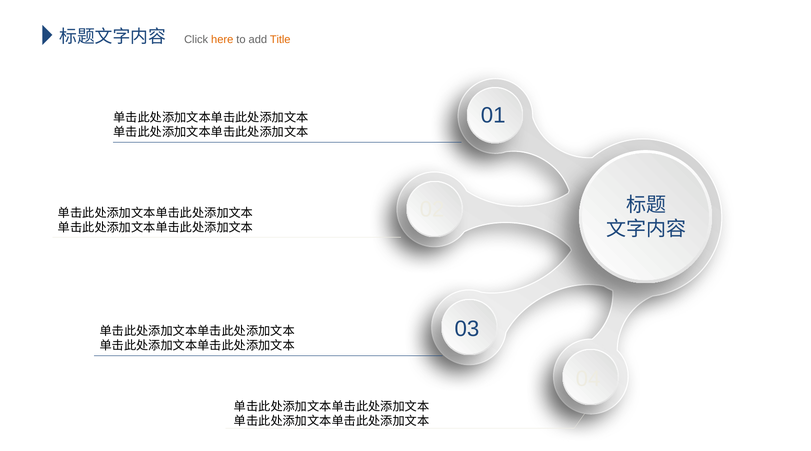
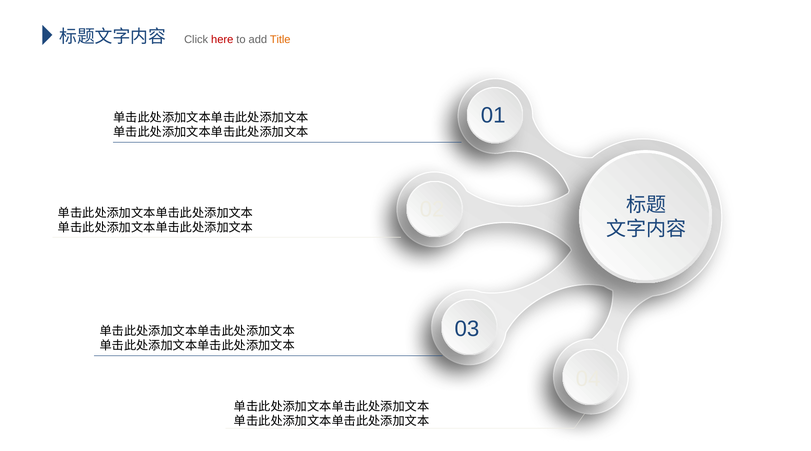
here colour: orange -> red
